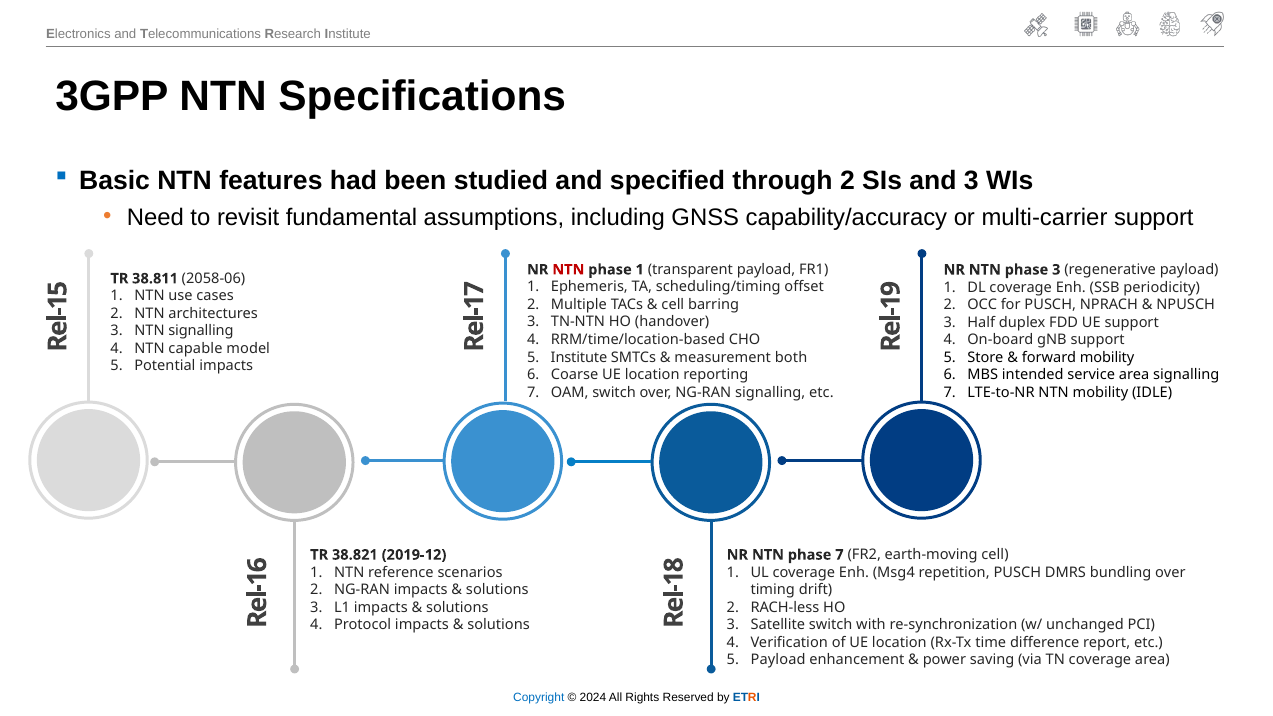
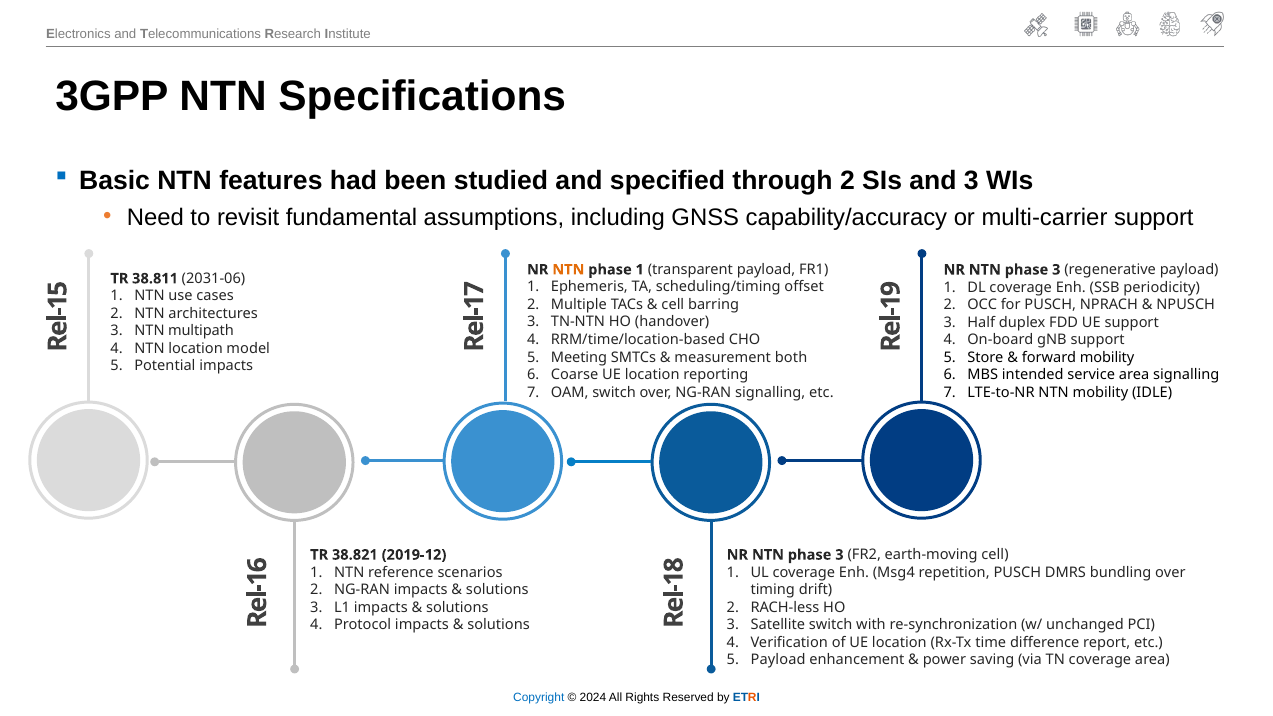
NTN at (568, 270) colour: red -> orange
2058-06: 2058-06 -> 2031-06
NTN signalling: signalling -> multipath
NTN capable: capable -> location
Institute at (579, 357): Institute -> Meeting
7 at (839, 555): 7 -> 3
